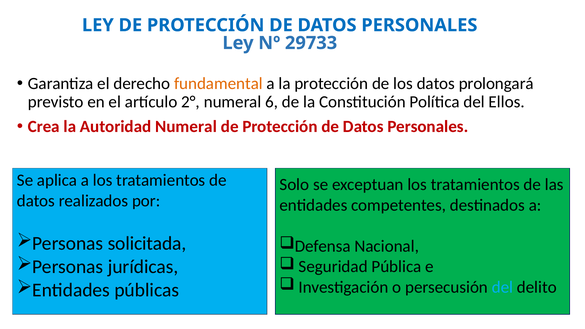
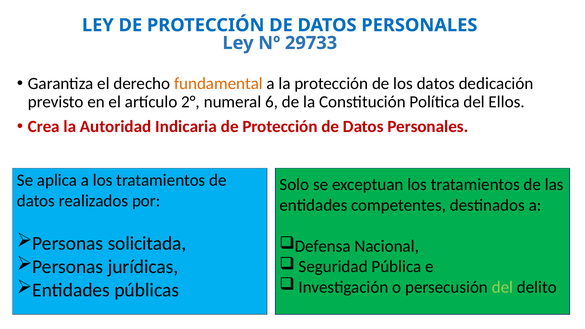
prolongará: prolongará -> dedicación
Autoridad Numeral: Numeral -> Indicaria
del at (502, 287) colour: light blue -> light green
